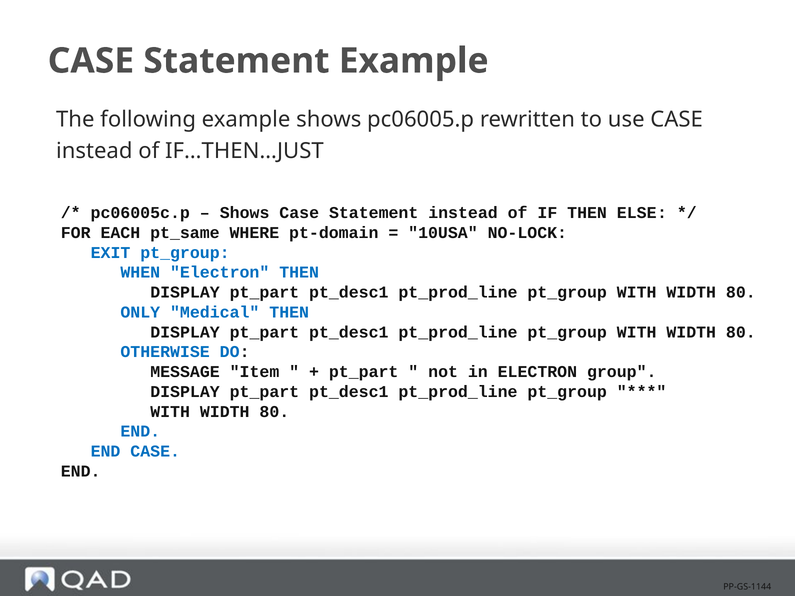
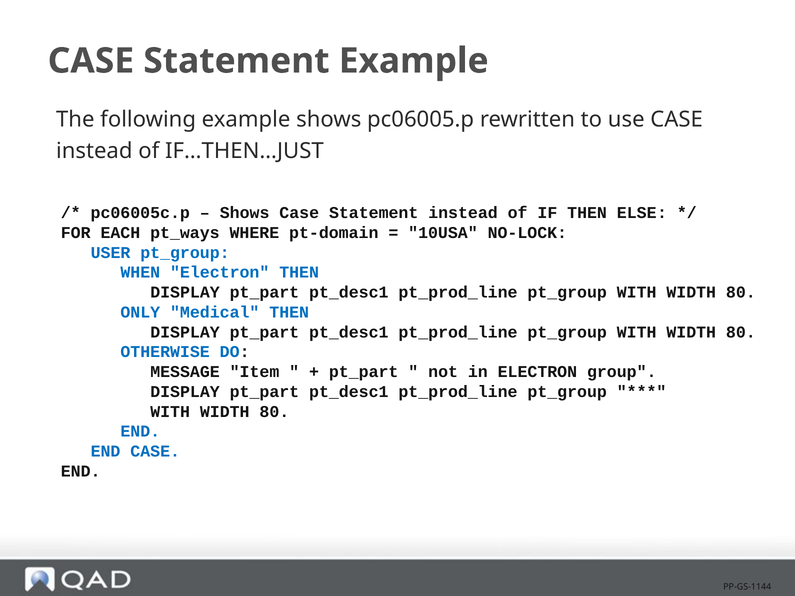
pt_same: pt_same -> pt_ways
EXIT: EXIT -> USER
